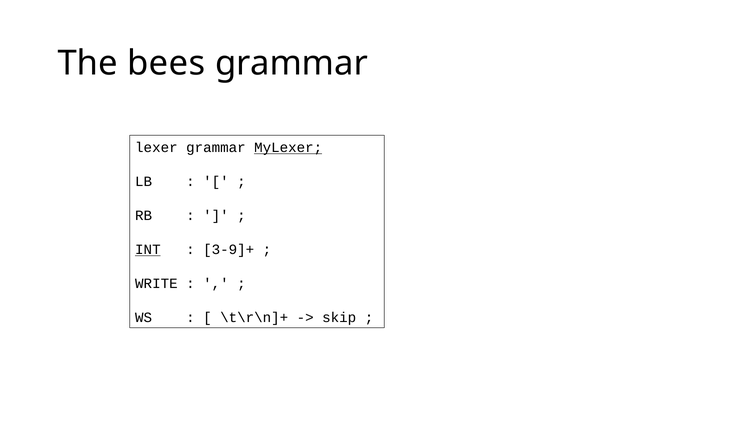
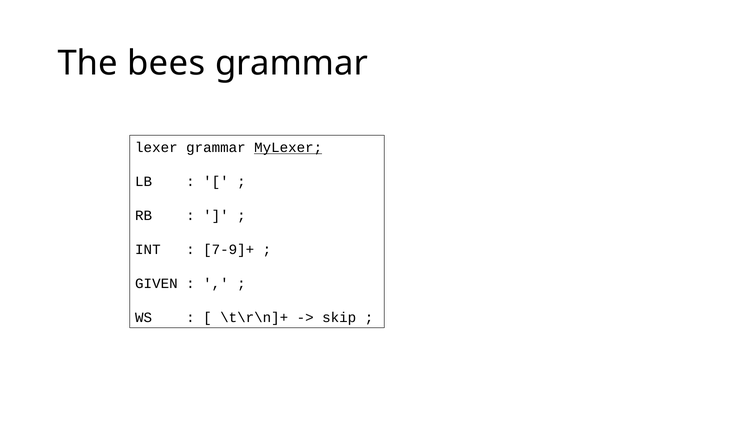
INT underline: present -> none
3-9]+: 3-9]+ -> 7-9]+
WRITE: WRITE -> GIVEN
